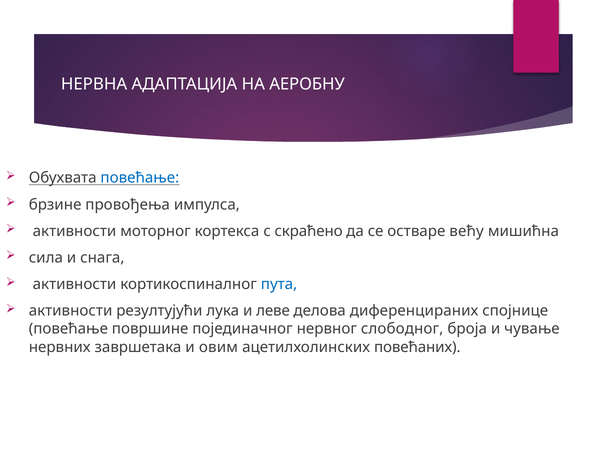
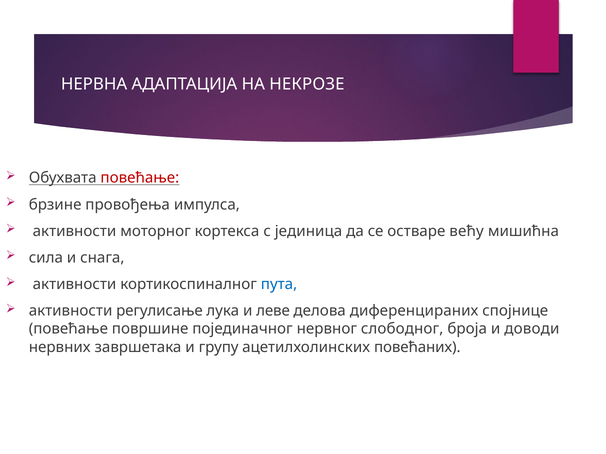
АЕРОБНУ: АЕРОБНУ -> НЕКРОЗЕ
повећање at (140, 178) colour: blue -> red
скраћено: скраћено -> јединица
резултујући: резултујући -> регулисање
чување: чување -> доводи
овим: овим -> групу
